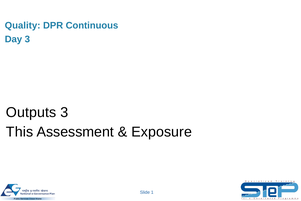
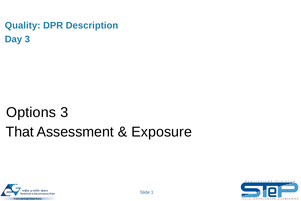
Continuous: Continuous -> Description
Outputs: Outputs -> Options
This: This -> That
